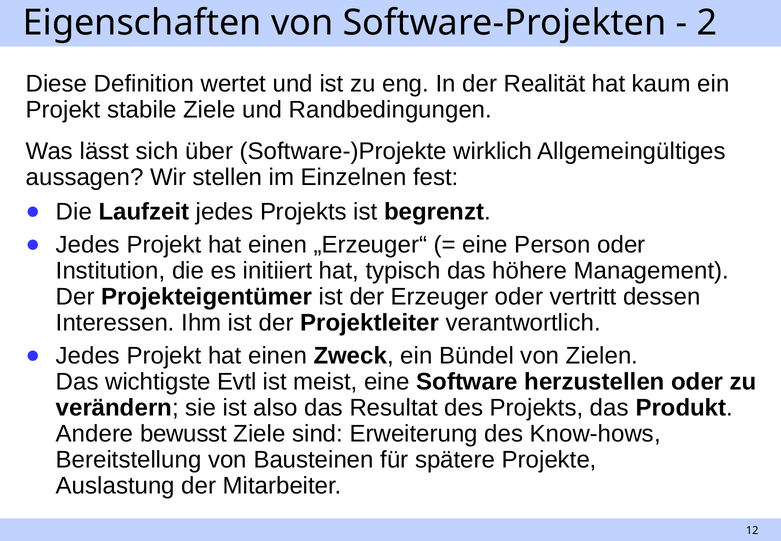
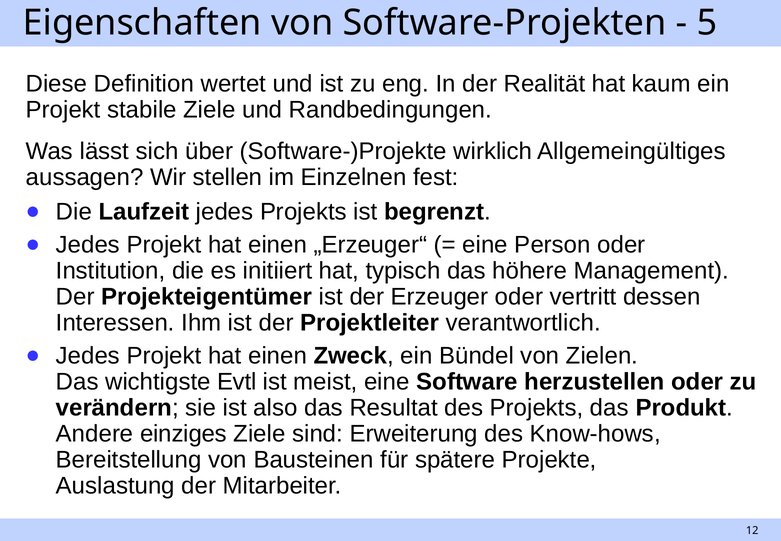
2: 2 -> 5
bewusst: bewusst -> einziges
